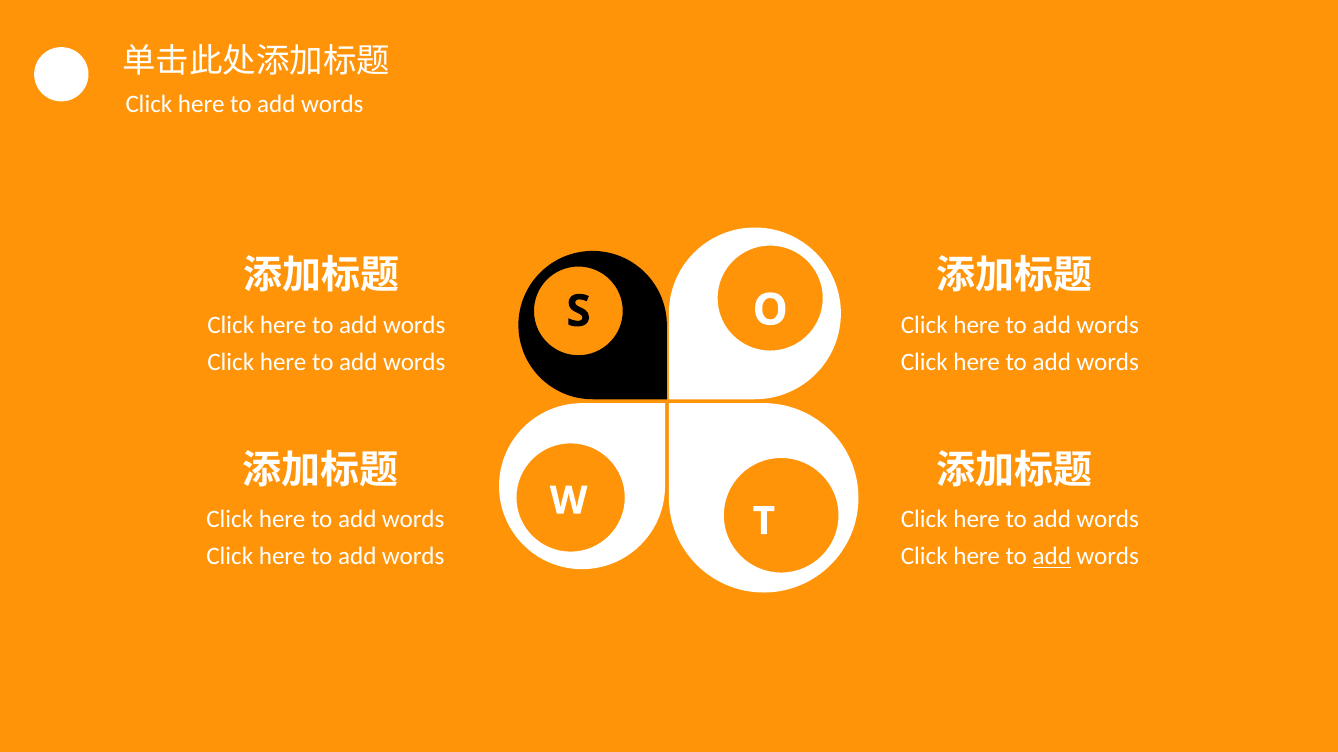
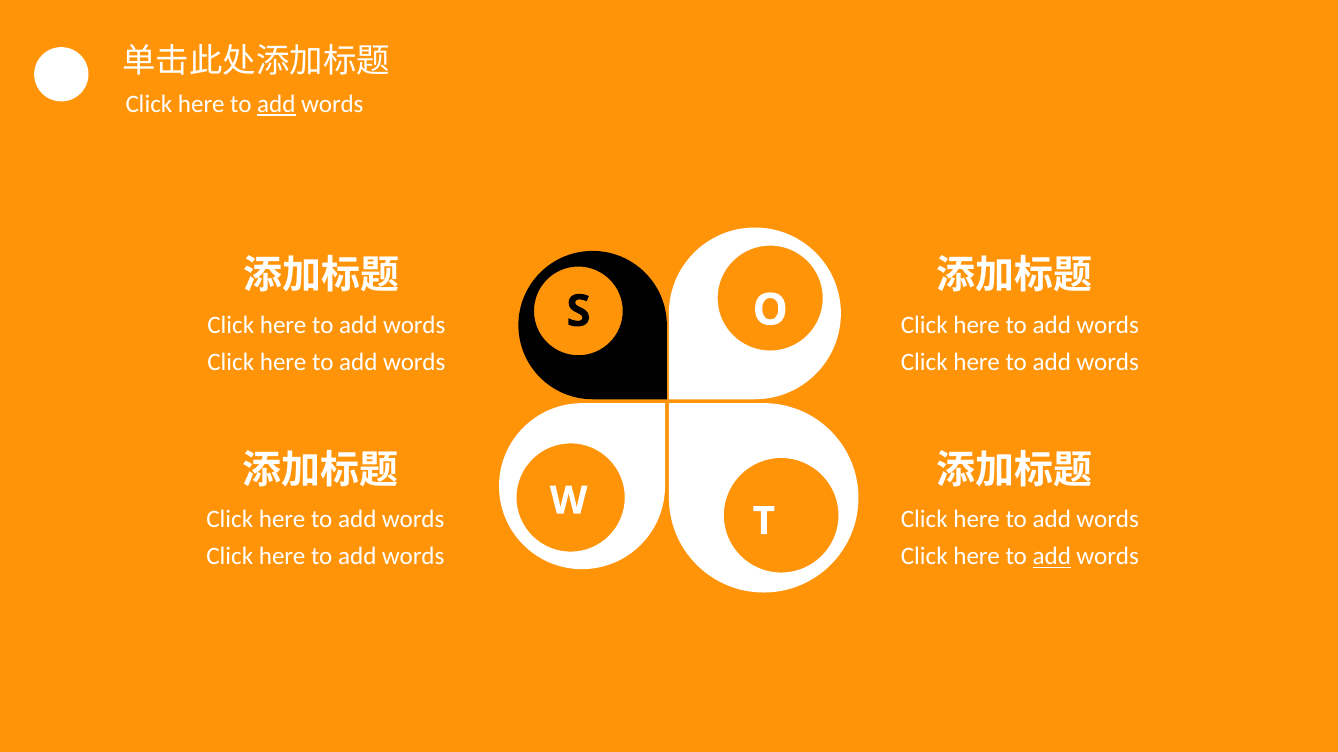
add at (276, 104) underline: none -> present
